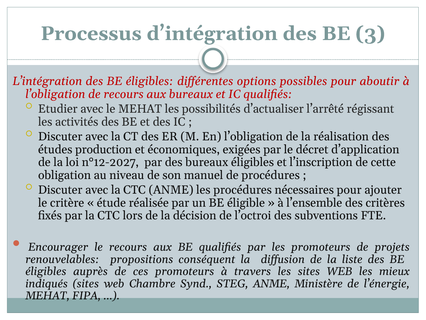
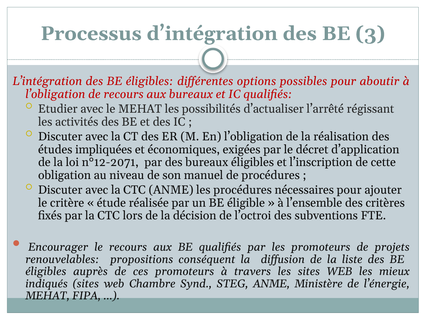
production: production -> impliquées
n°12-2027: n°12-2027 -> n°12-2071
